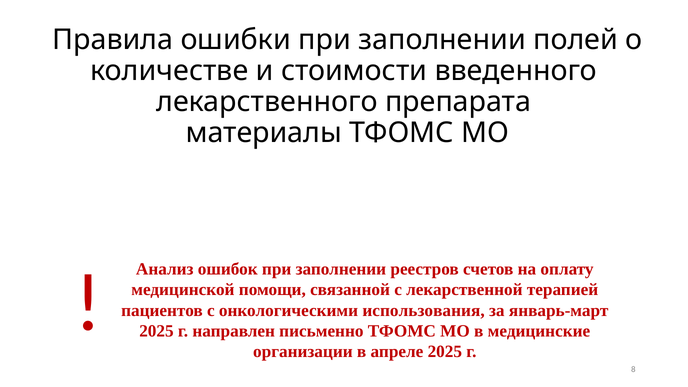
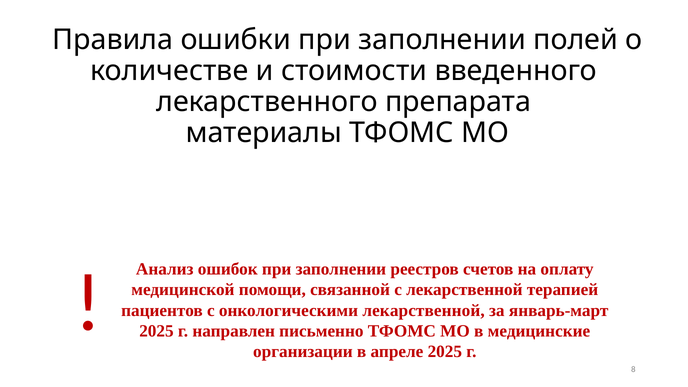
онкологическими использования: использования -> лекарственной
